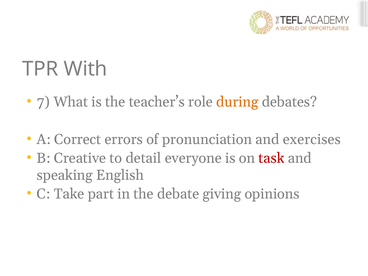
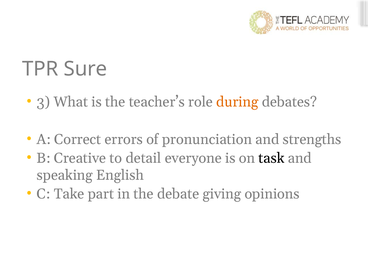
With: With -> Sure
7: 7 -> 3
exercises: exercises -> strengths
task colour: red -> black
